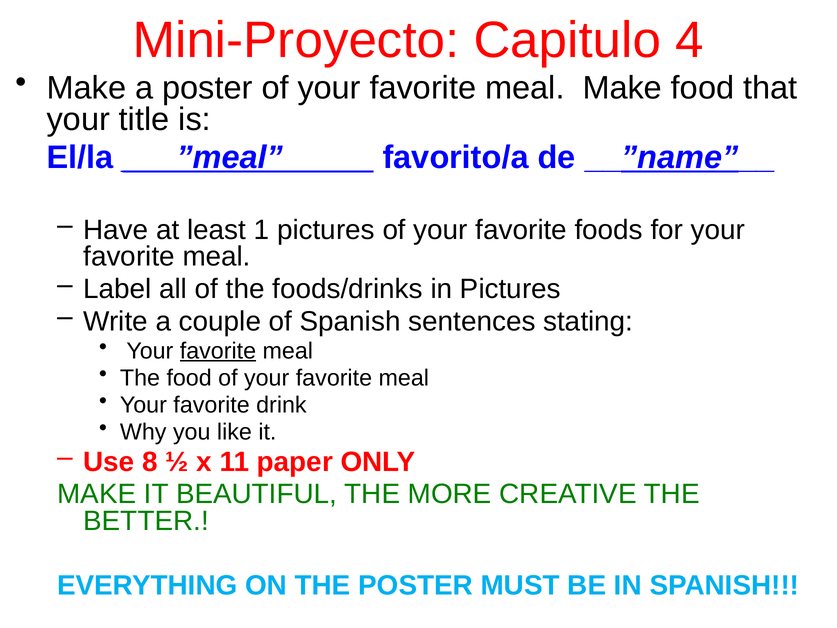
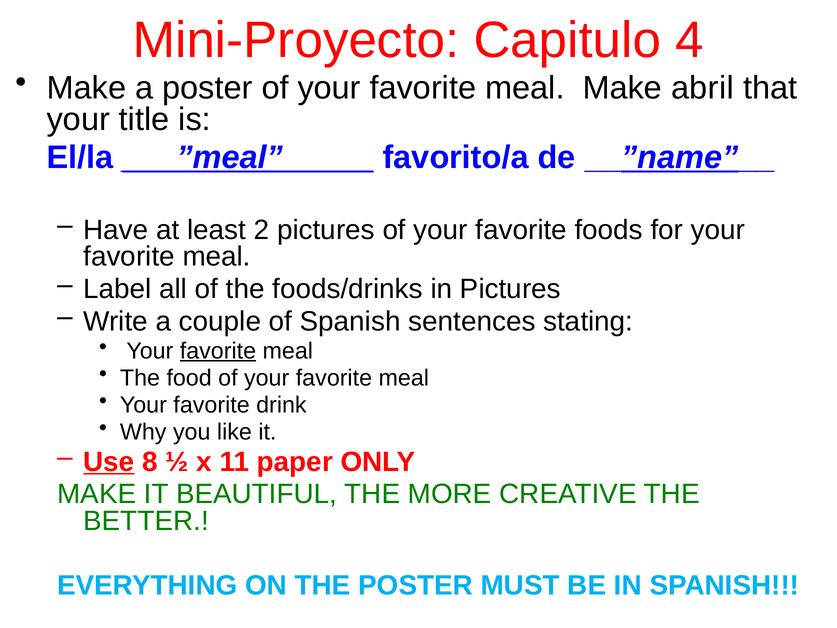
Make food: food -> abril
1: 1 -> 2
Use underline: none -> present
